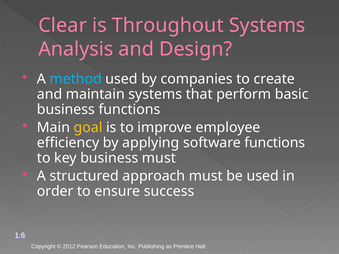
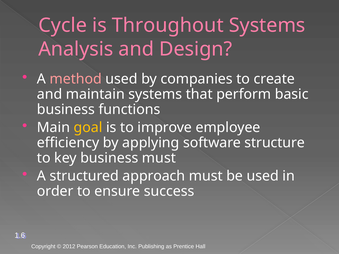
Clear: Clear -> Cycle
method colour: light blue -> pink
software functions: functions -> structure
